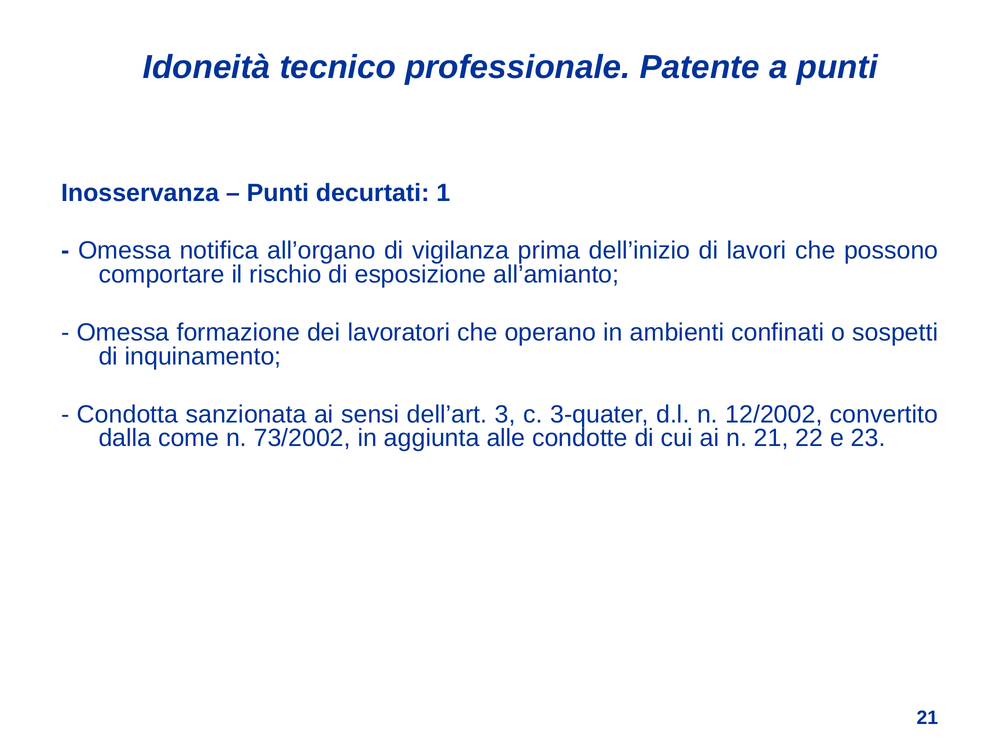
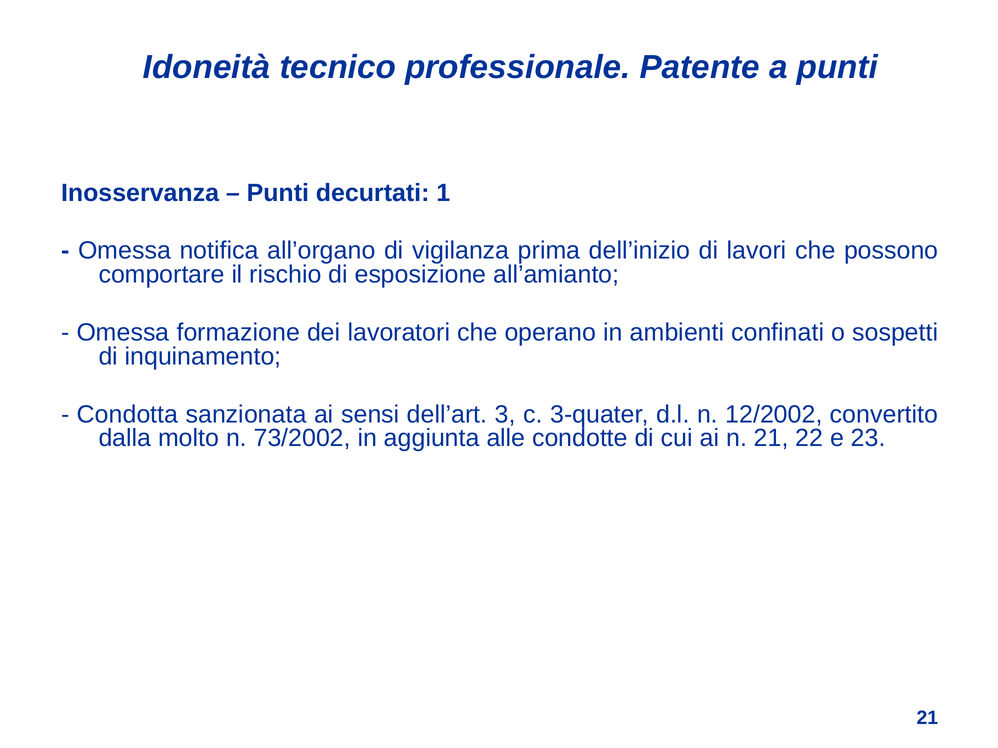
come: come -> molto
